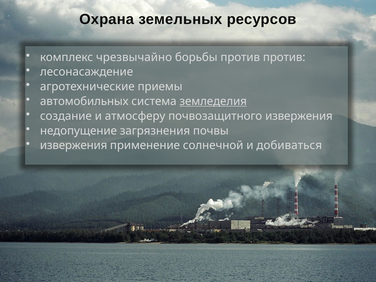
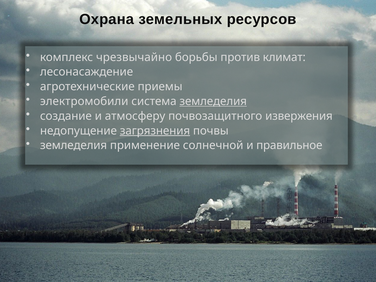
против против: против -> климат
автомобильных: автомобильных -> электромобили
загрязнения underline: none -> present
извержения at (74, 145): извержения -> земледелия
добиваться: добиваться -> правильное
